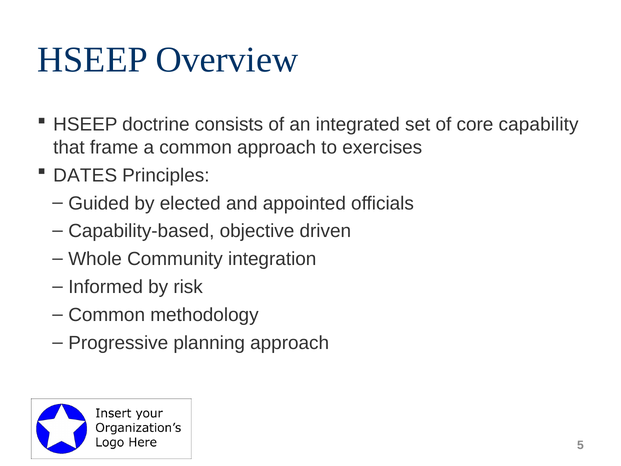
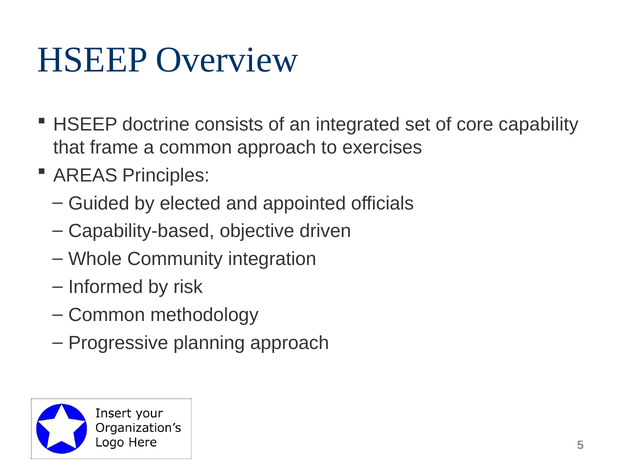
DATES: DATES -> AREAS
